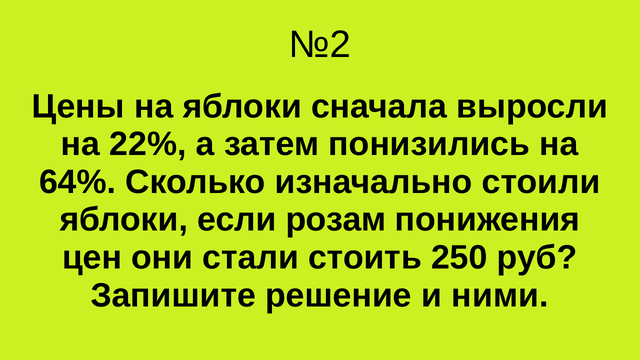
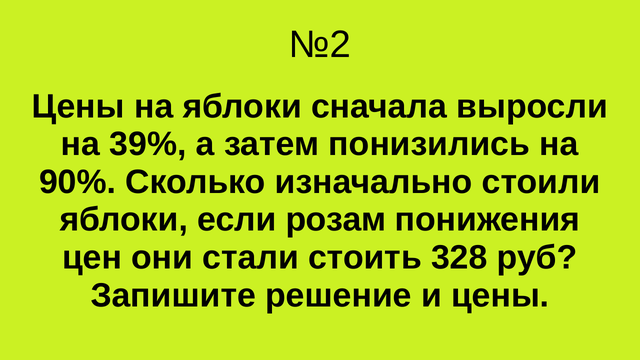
22%: 22% -> 39%
64%: 64% -> 90%
250: 250 -> 328
и ними: ними -> цены
